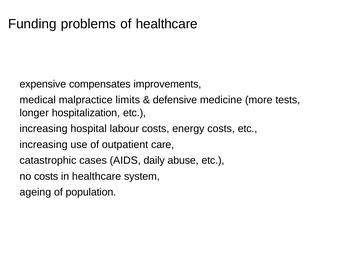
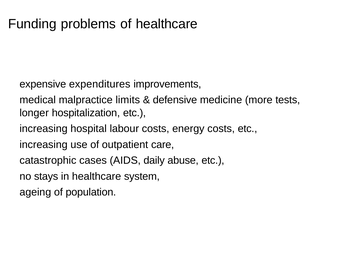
compensates: compensates -> expenditures
no costs: costs -> stays
